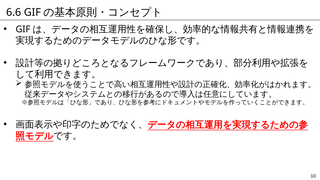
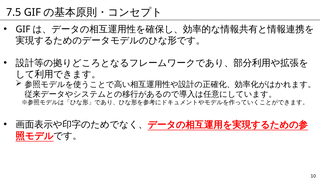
6.6: 6.6 -> 7.5
